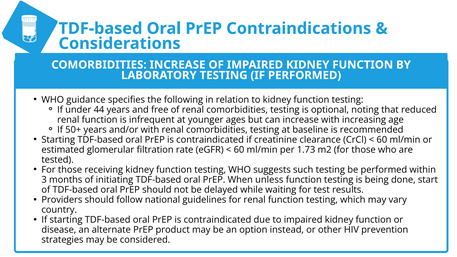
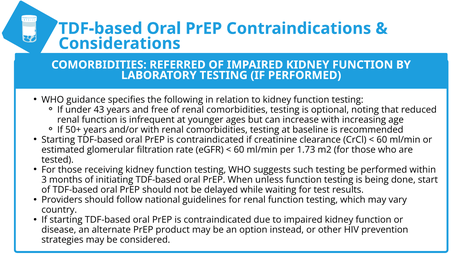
COMORBIDITIES INCREASE: INCREASE -> REFERRED
44: 44 -> 43
